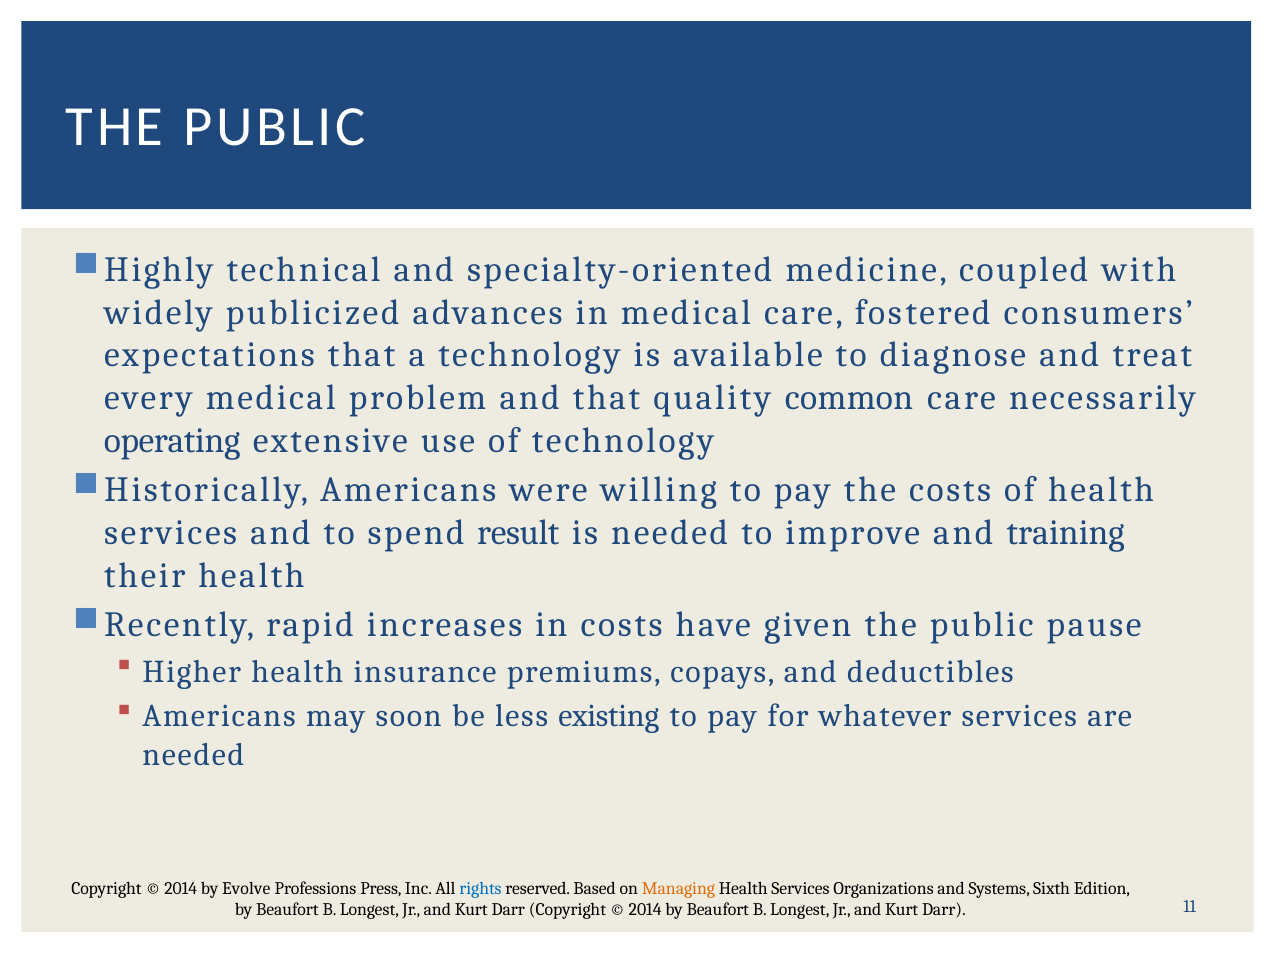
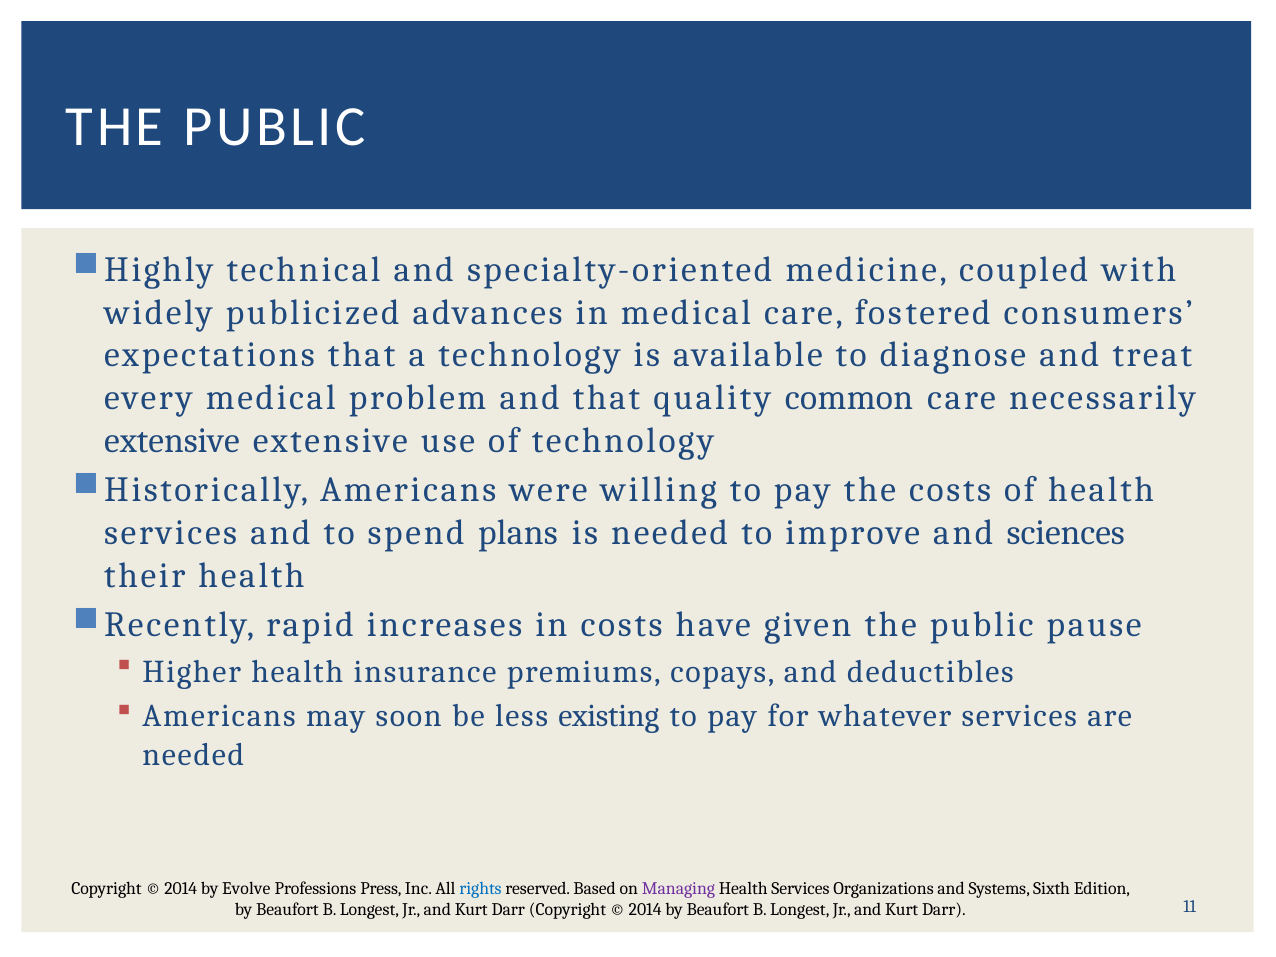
operating at (172, 440): operating -> extensive
result: result -> plans
training: training -> sciences
Managing colour: orange -> purple
